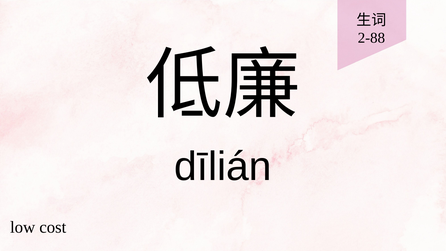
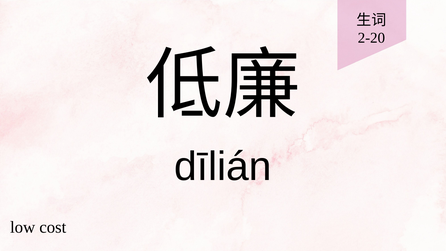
2-88: 2-88 -> 2-20
